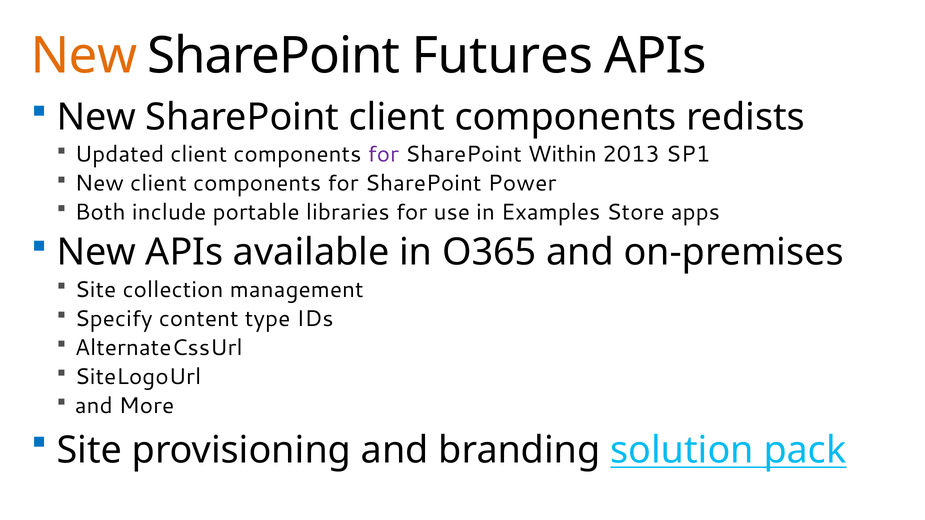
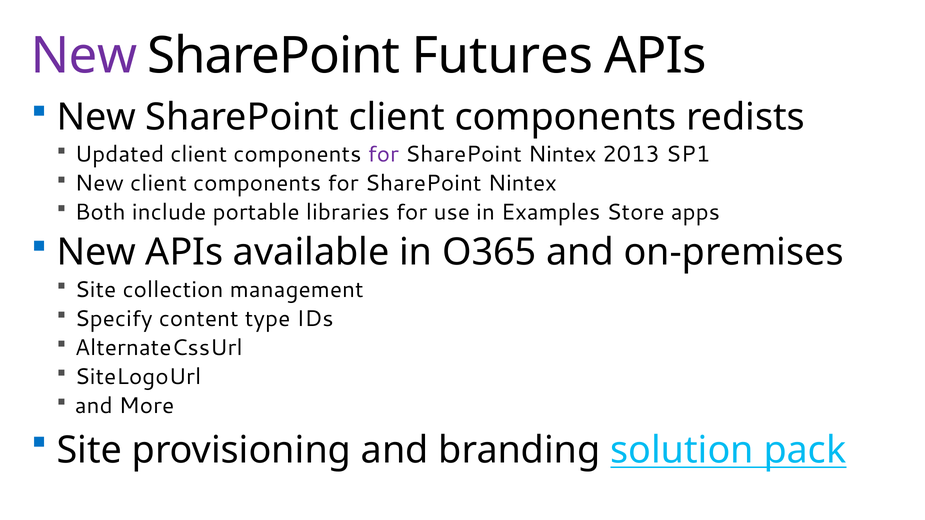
New at (84, 56) colour: orange -> purple
Within at (562, 154): Within -> Nintex
Power at (522, 183): Power -> Nintex
